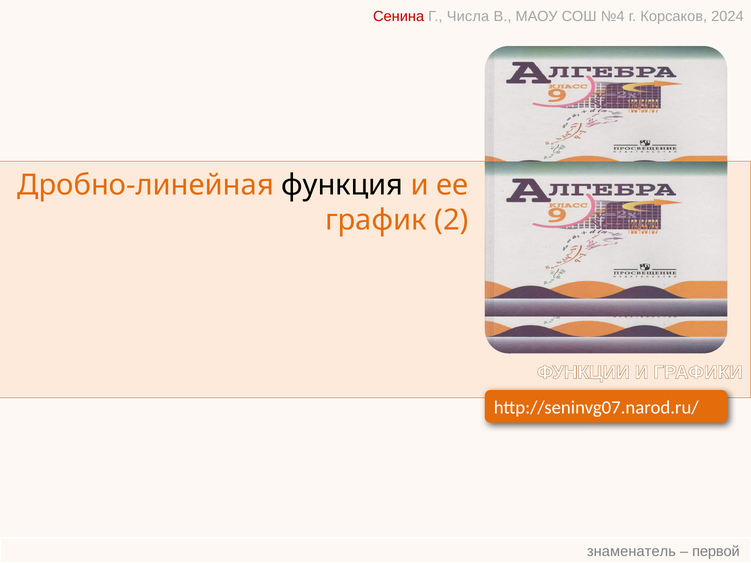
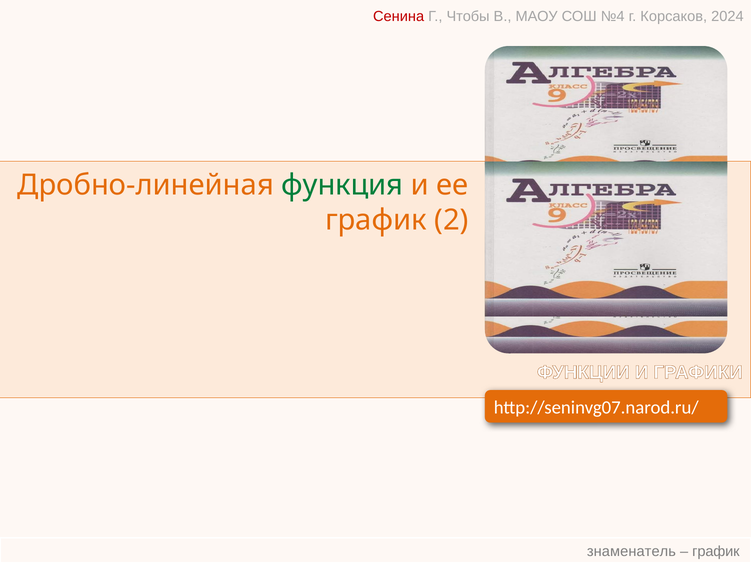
Числа: Числа -> Чтобы
функция colour: black -> green
первой at (716, 552): первой -> график
